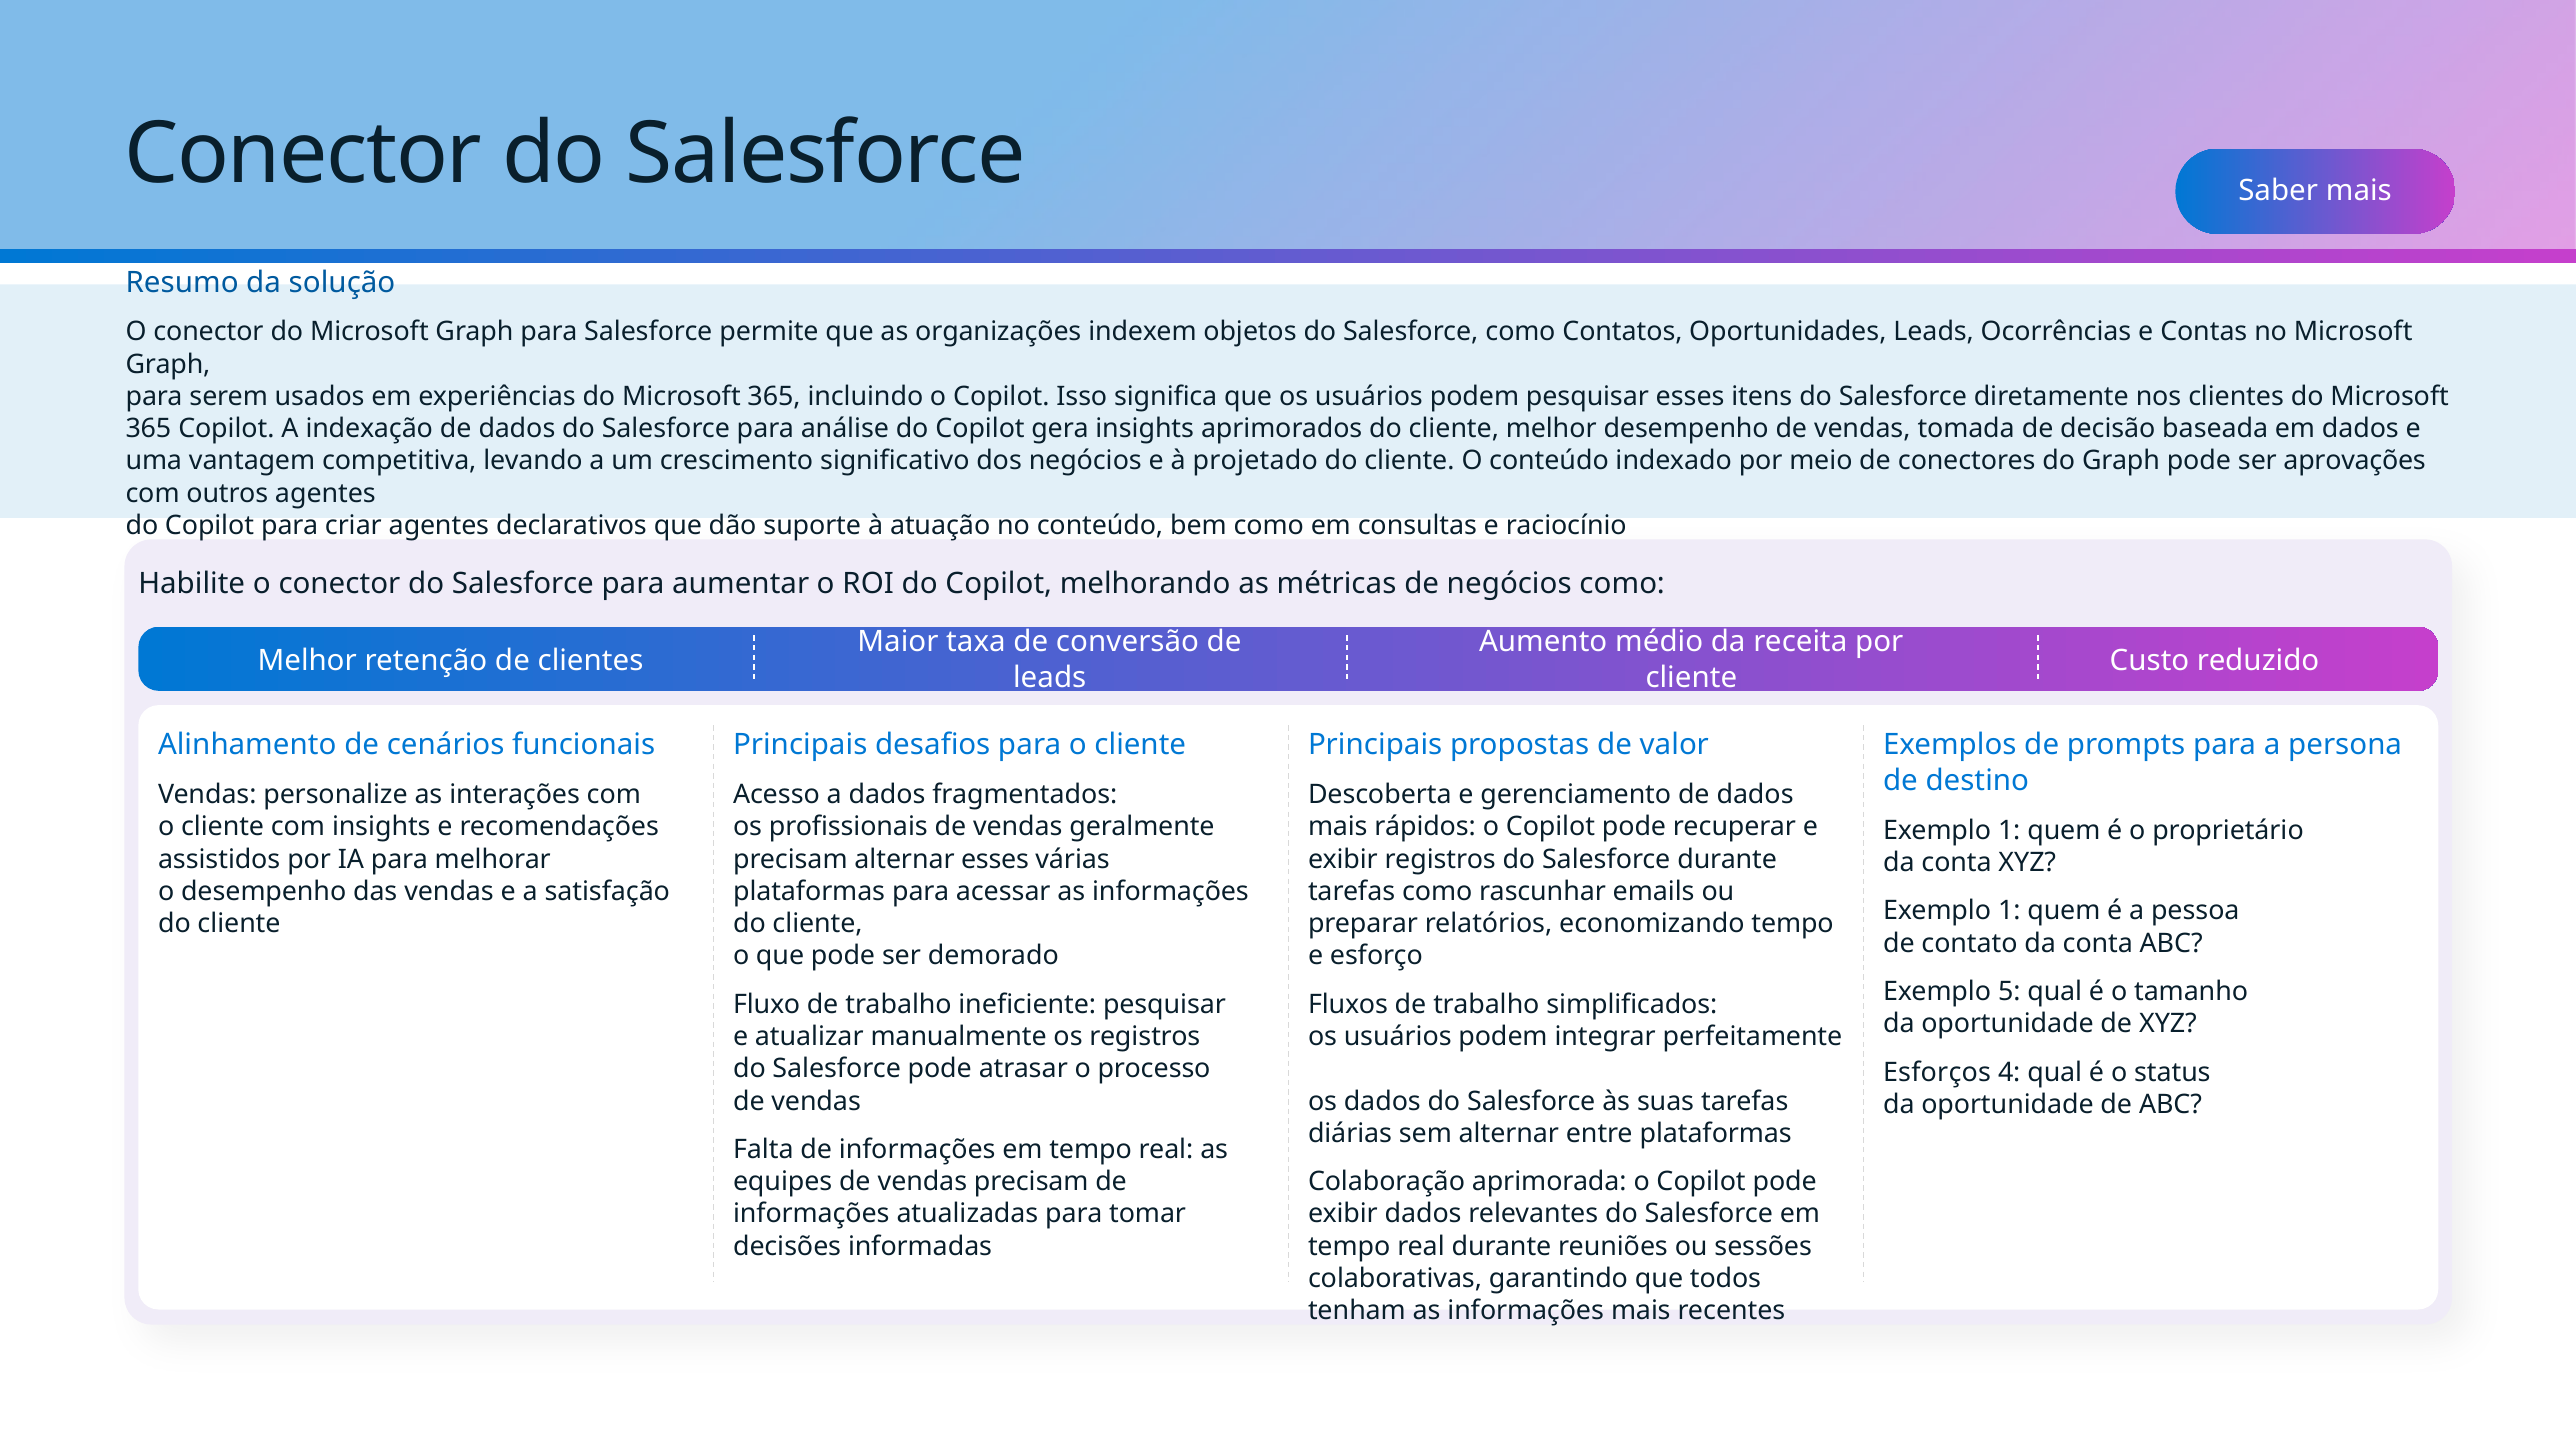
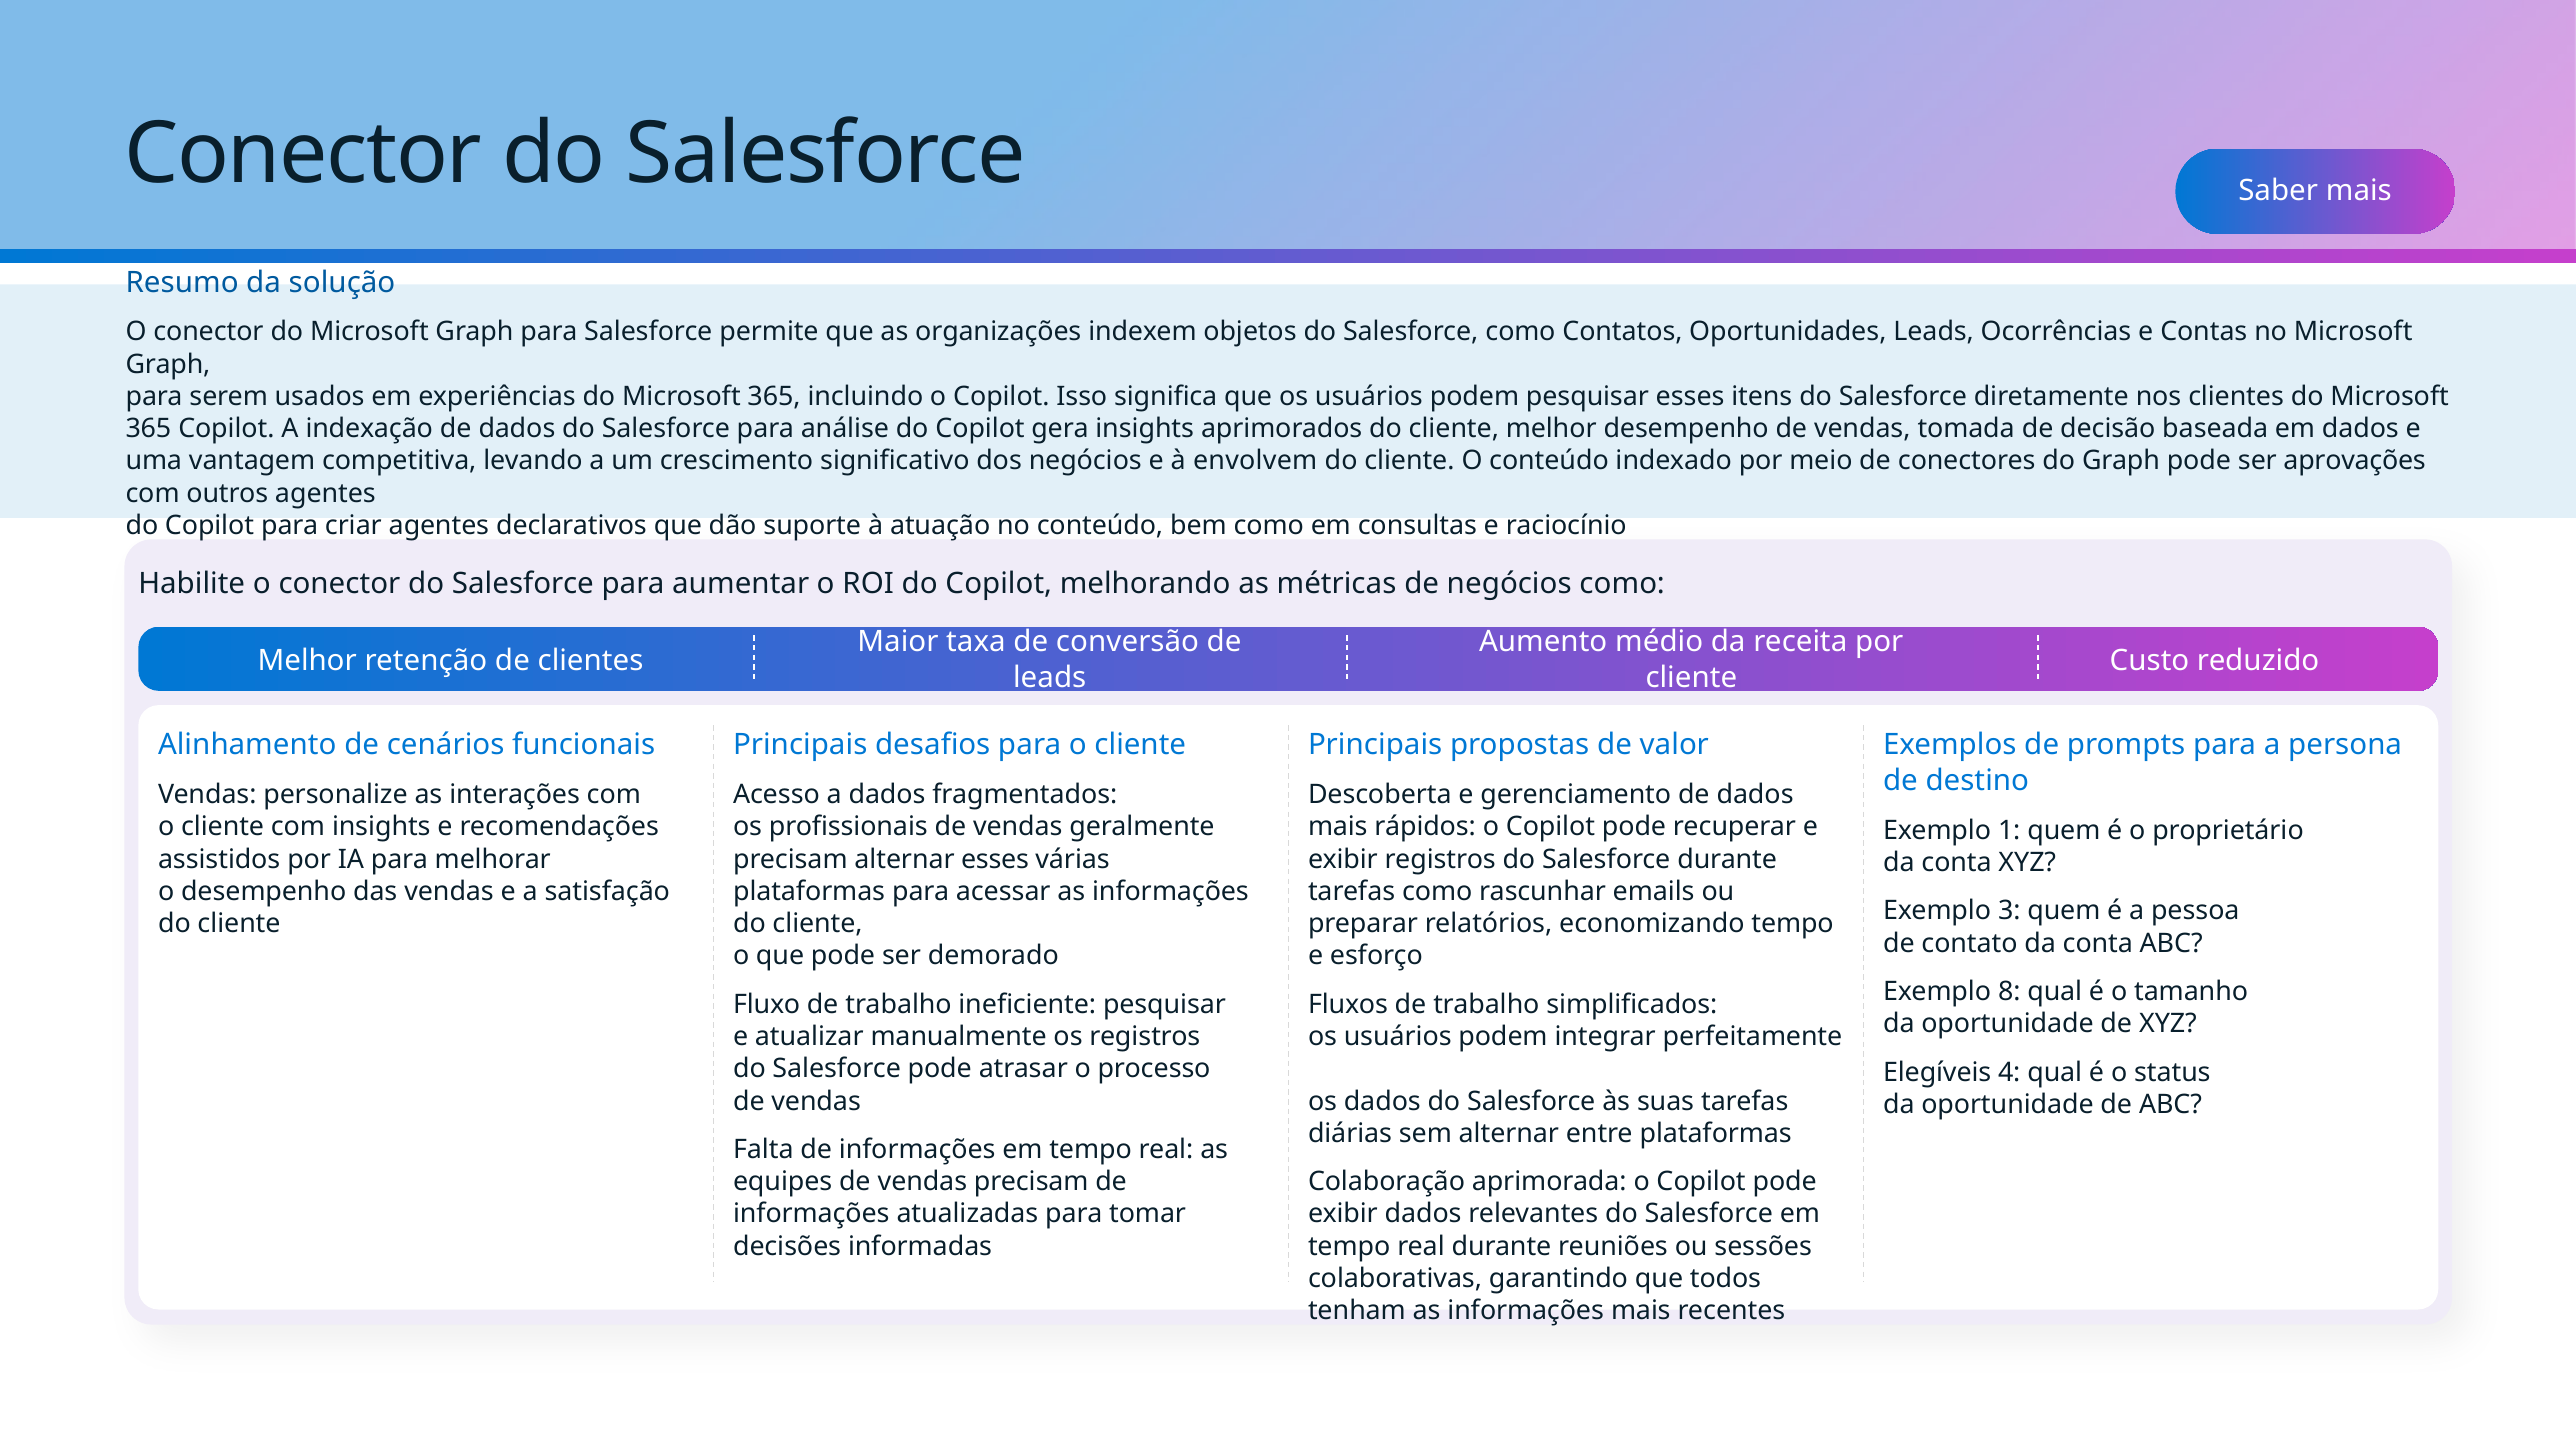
projetado: projetado -> envolvem
1 at (2009, 911): 1 -> 3
5: 5 -> 8
Esforços: Esforços -> Elegíveis
